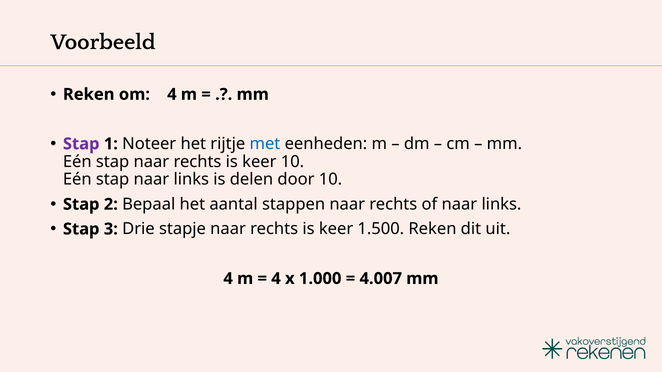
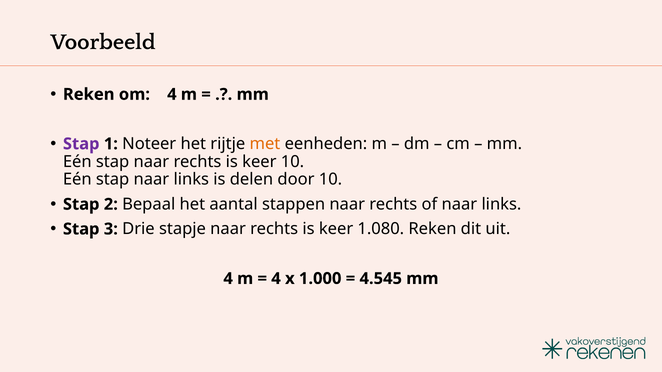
met colour: blue -> orange
1.500: 1.500 -> 1.080
4.007: 4.007 -> 4.545
